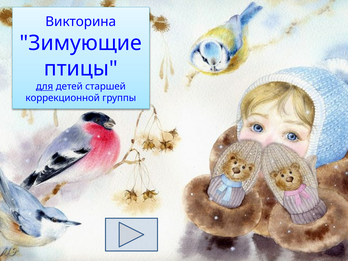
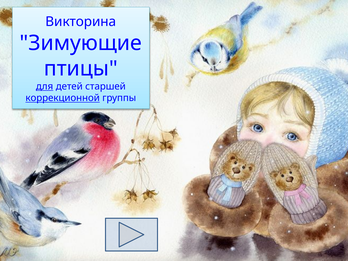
коррекционной underline: none -> present
